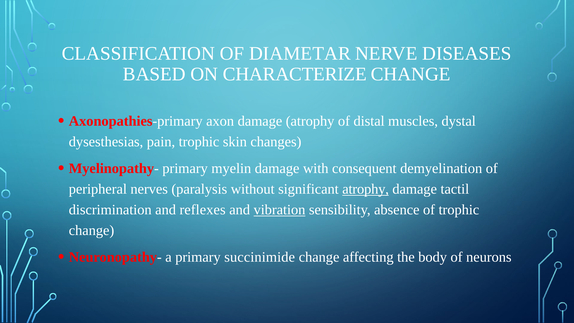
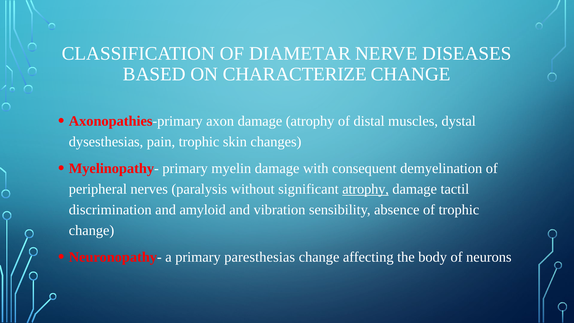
reflexes: reflexes -> amyloid
vibration underline: present -> none
succinimide: succinimide -> paresthesias
